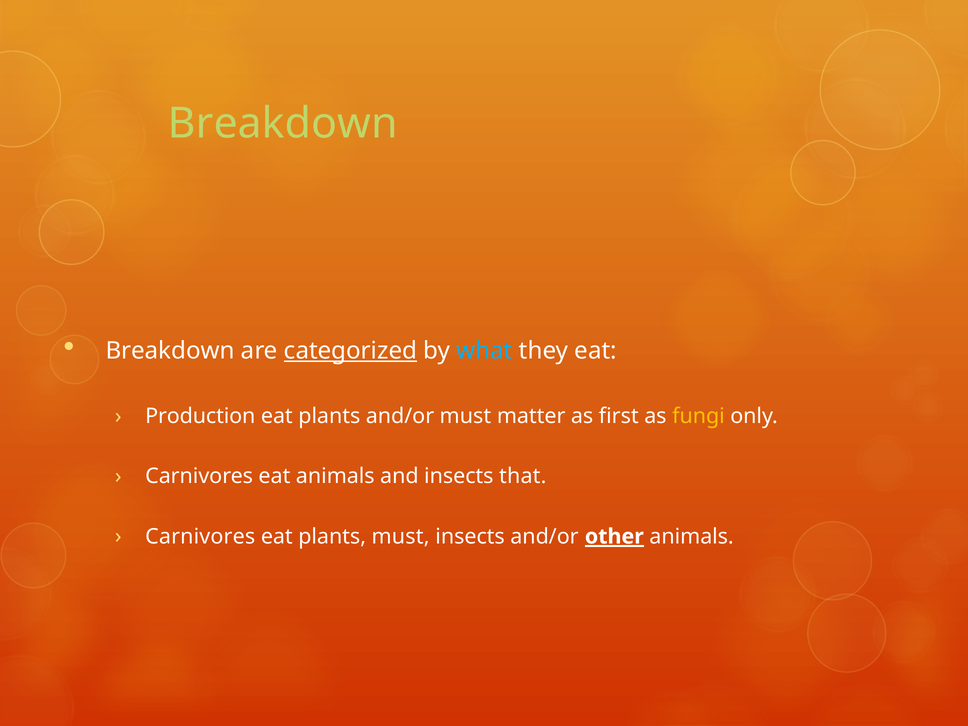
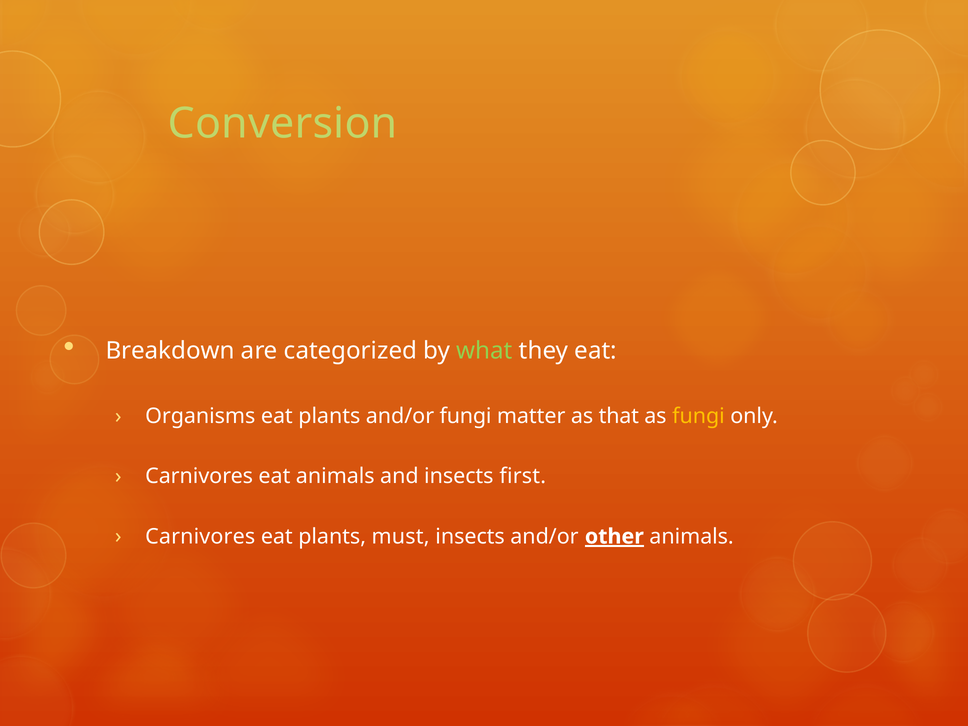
Breakdown at (283, 123): Breakdown -> Conversion
categorized underline: present -> none
what colour: light blue -> light green
Production: Production -> Organisms
and/or must: must -> fungi
first: first -> that
that: that -> first
